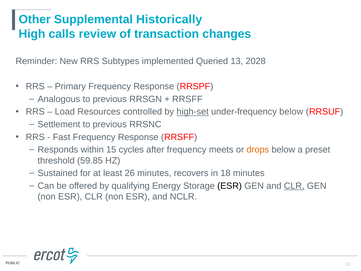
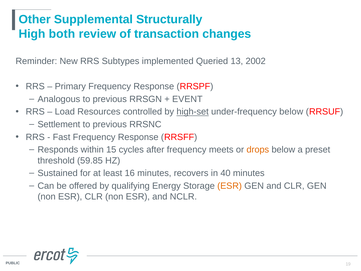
Historically: Historically -> Structurally
calls: calls -> both
2028: 2028 -> 2002
RRSFF at (187, 99): RRSFF -> EVENT
26: 26 -> 16
18: 18 -> 40
ESR at (230, 186) colour: black -> orange
CLR at (294, 186) underline: present -> none
